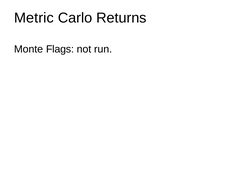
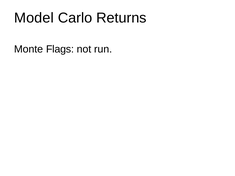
Metric: Metric -> Model
